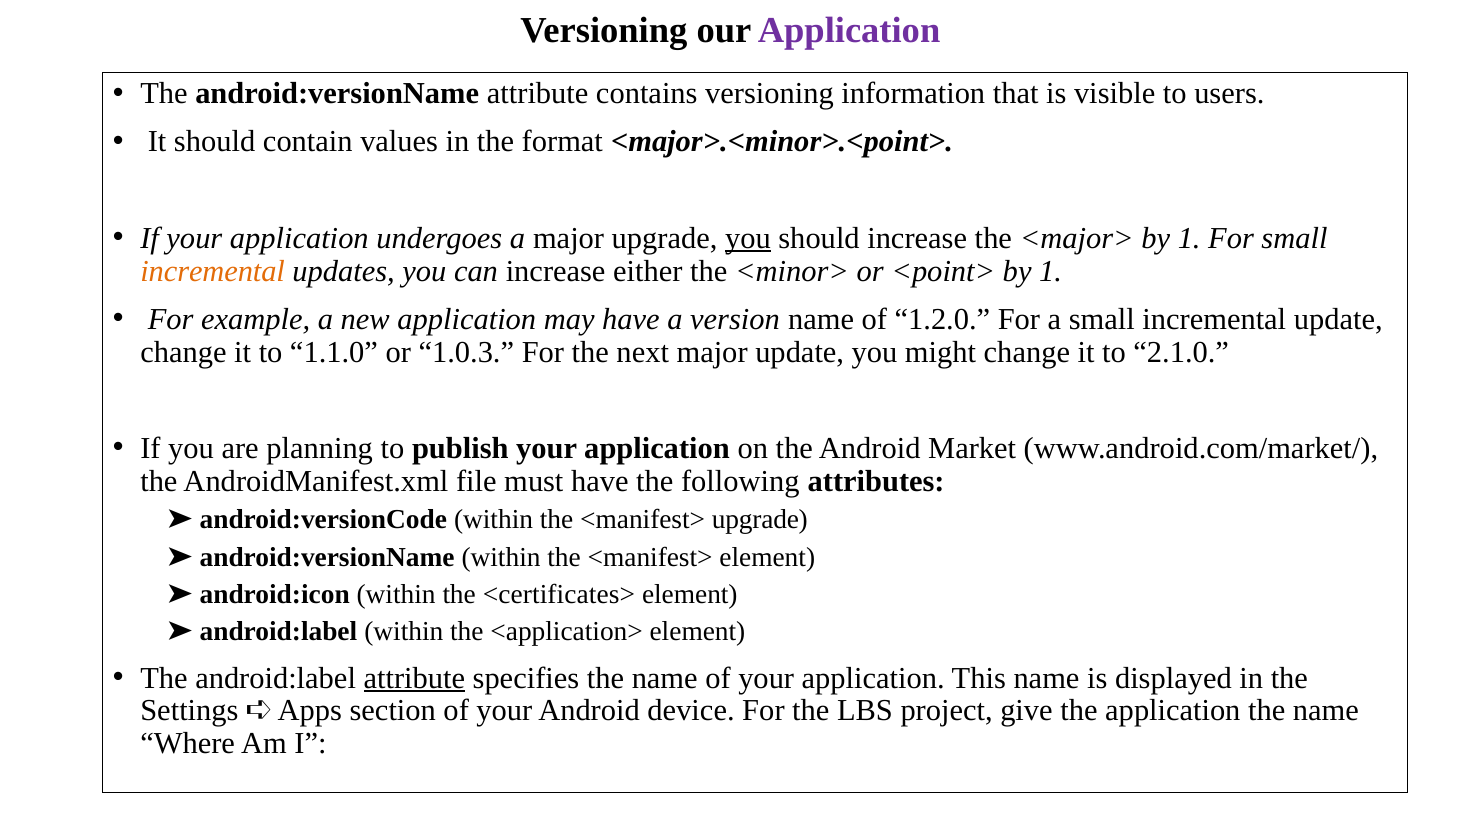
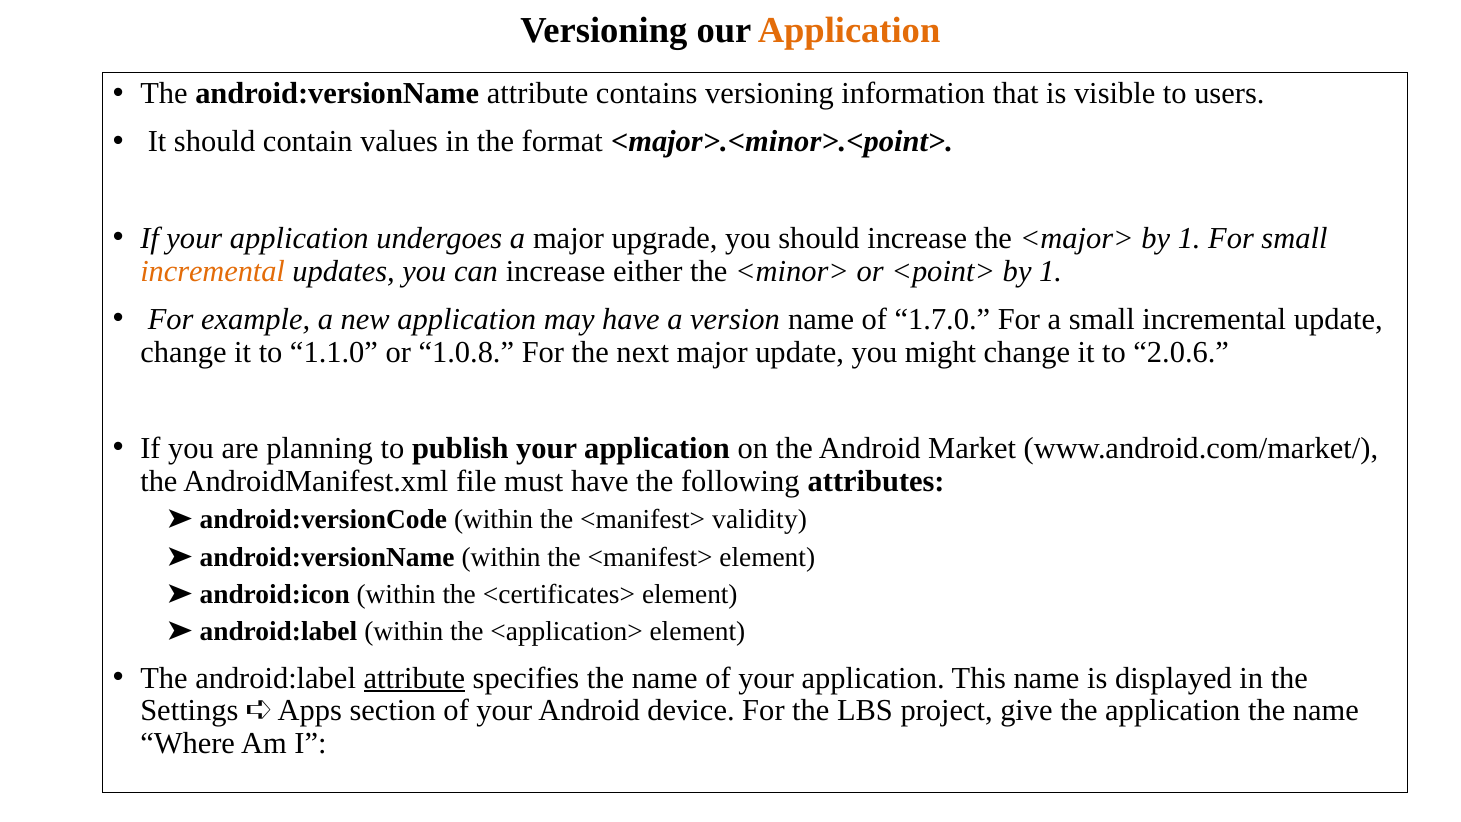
Application at (849, 30) colour: purple -> orange
you at (748, 238) underline: present -> none
1.2.0: 1.2.0 -> 1.7.0
1.0.3: 1.0.3 -> 1.0.8
2.1.0: 2.1.0 -> 2.0.6
<manifest> upgrade: upgrade -> validity
